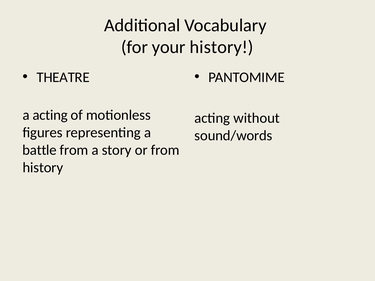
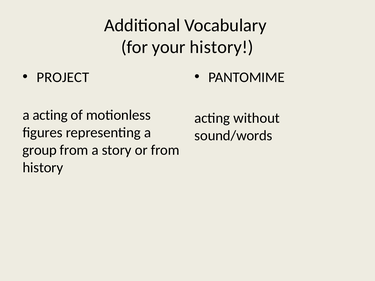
THEATRE: THEATRE -> PROJECT
battle: battle -> group
